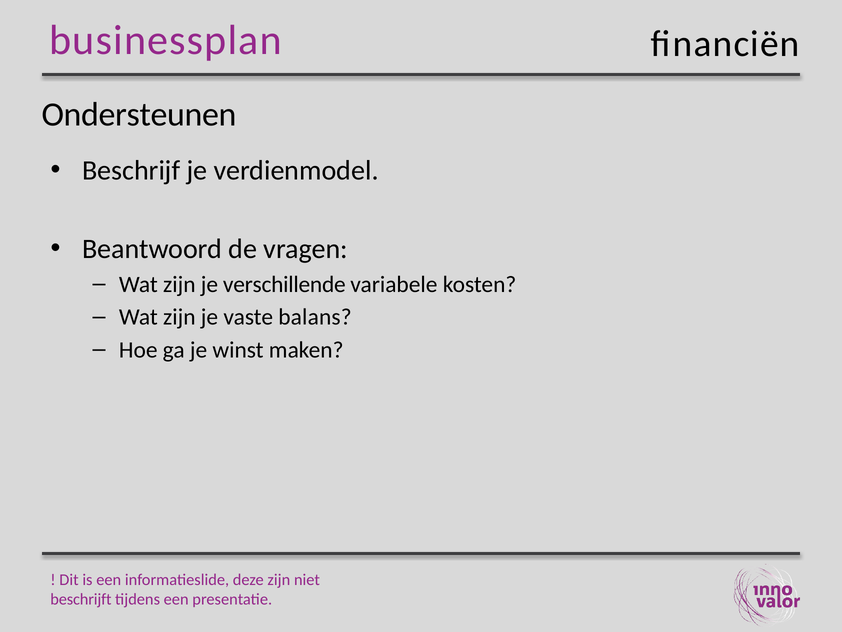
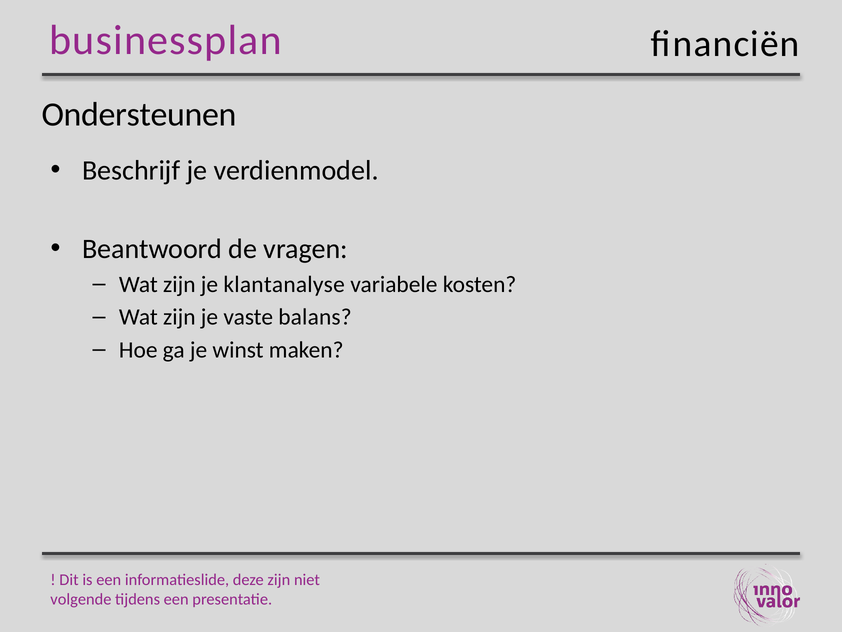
verschillende: verschillende -> klantanalyse
beschrijft: beschrijft -> volgende
